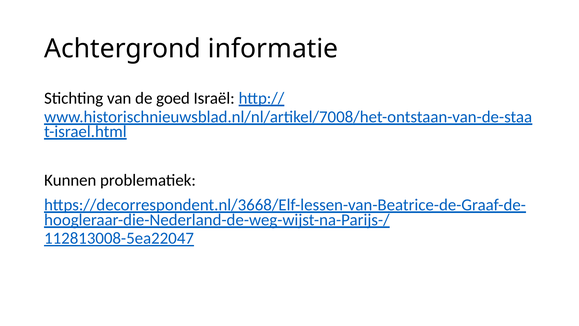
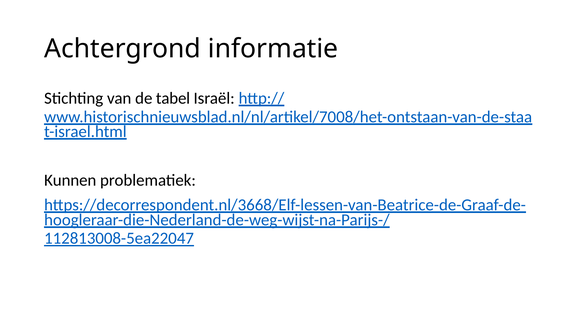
goed: goed -> tabel
